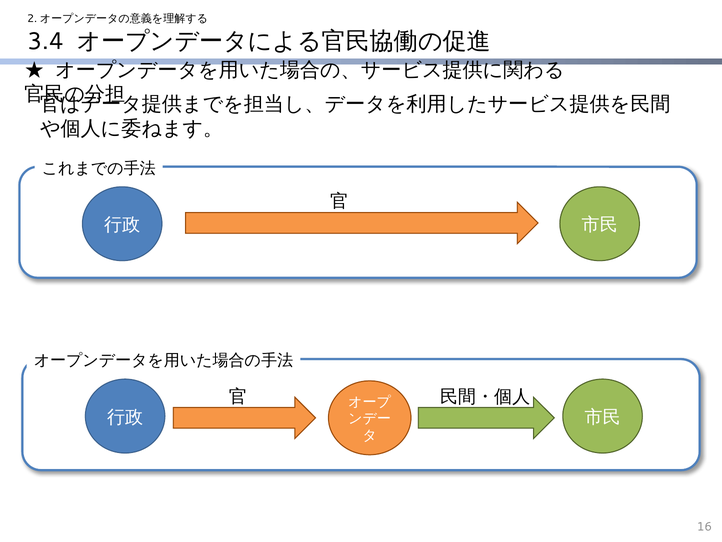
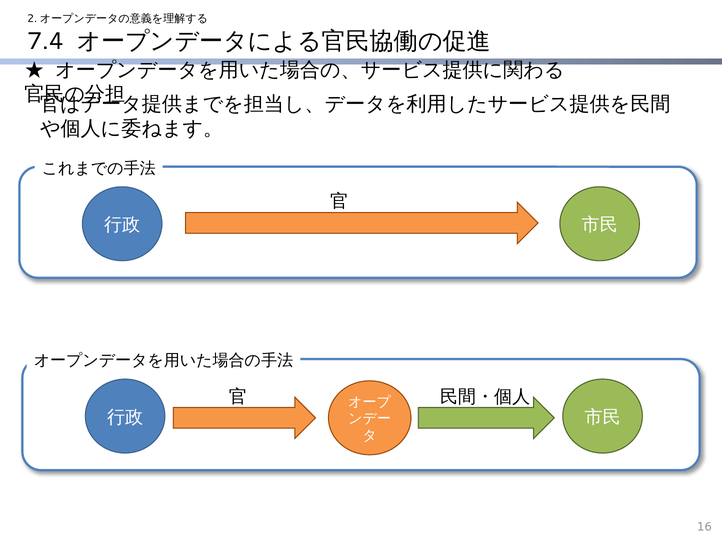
3.4: 3.4 -> 7.4
